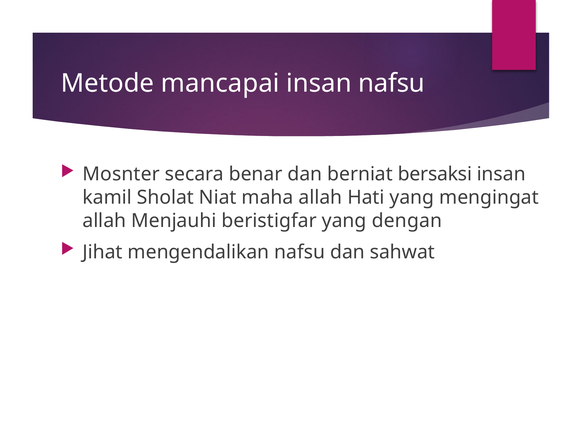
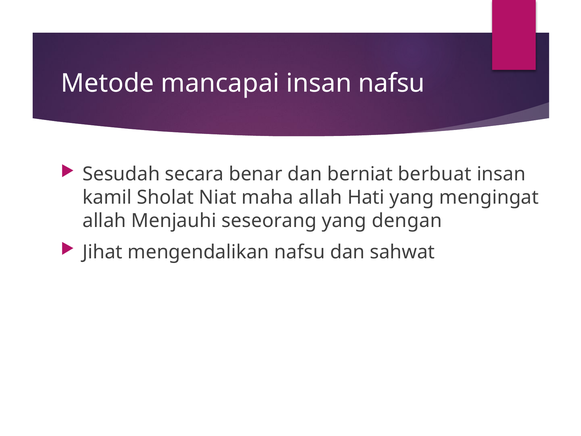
Mosnter: Mosnter -> Sesudah
bersaksi: bersaksi -> berbuat
beristigfar: beristigfar -> seseorang
